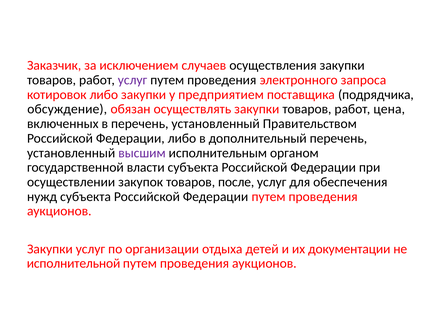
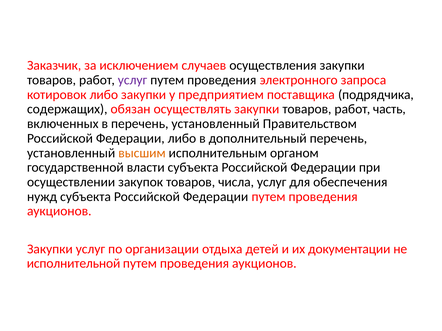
обсуждение: обсуждение -> содержащих
цена: цена -> часть
высшим colour: purple -> orange
после: после -> числа
